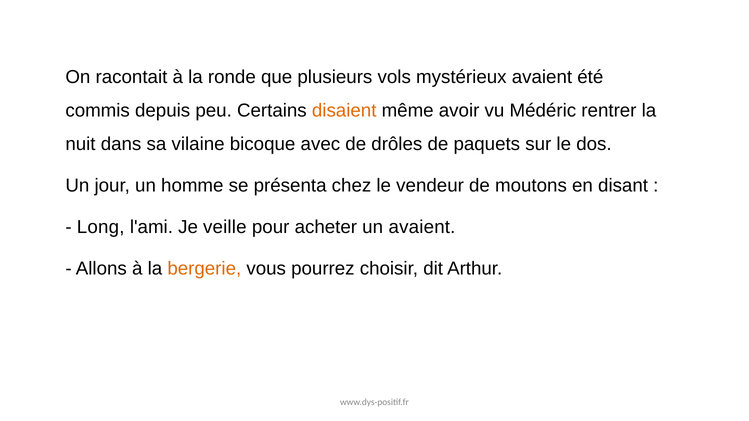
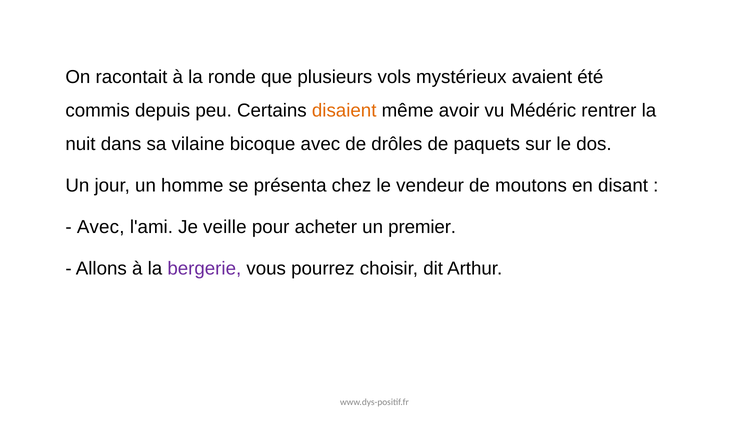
Long at (101, 227): Long -> Avec
un avaient: avaient -> premier
bergerie colour: orange -> purple
